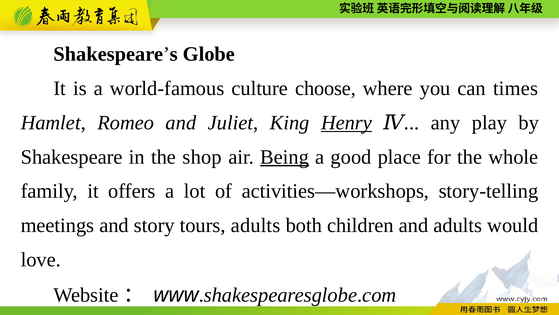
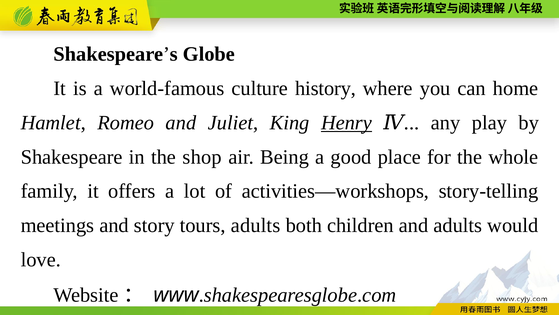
choose: choose -> history
times: times -> home
Being underline: present -> none
